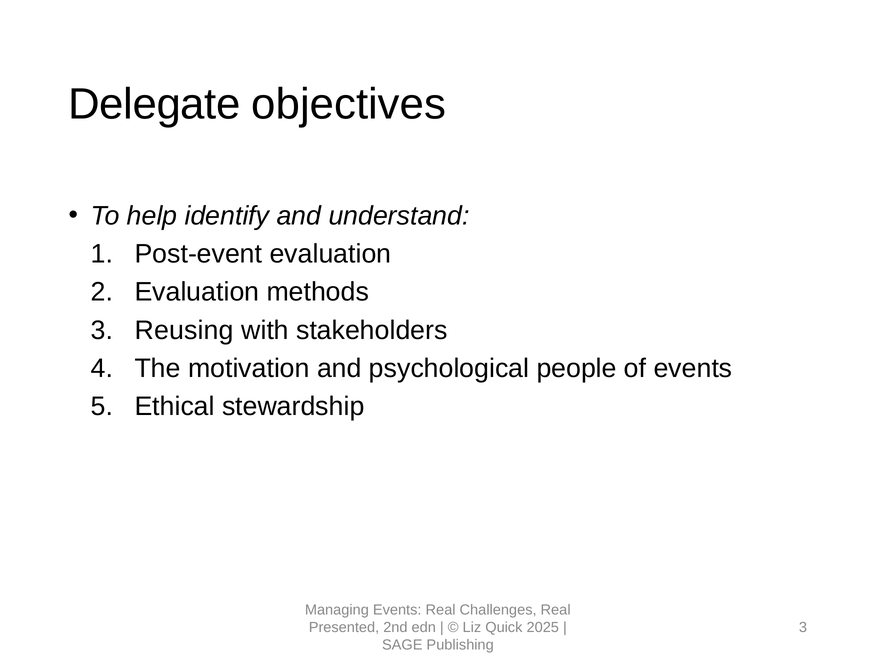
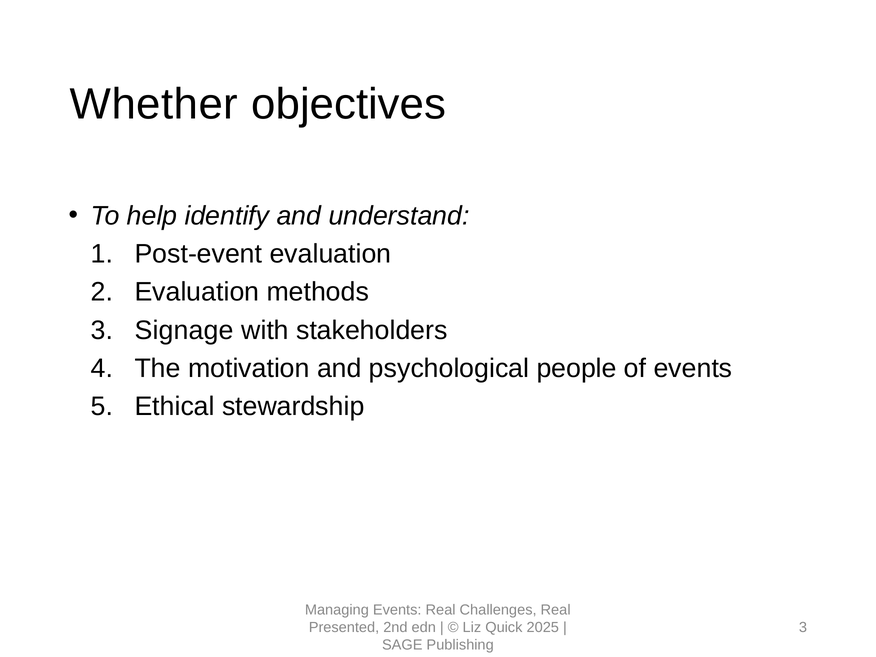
Delegate: Delegate -> Whether
Reusing: Reusing -> Signage
